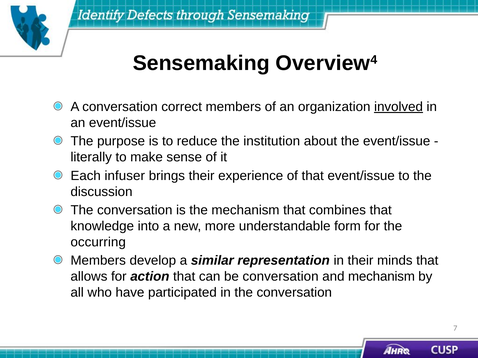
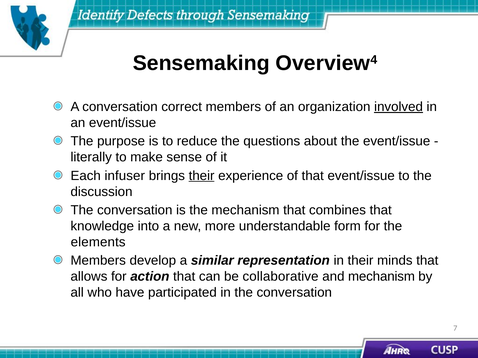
institution: institution -> questions
their at (202, 176) underline: none -> present
occurring: occurring -> elements
be conversation: conversation -> collaborative
